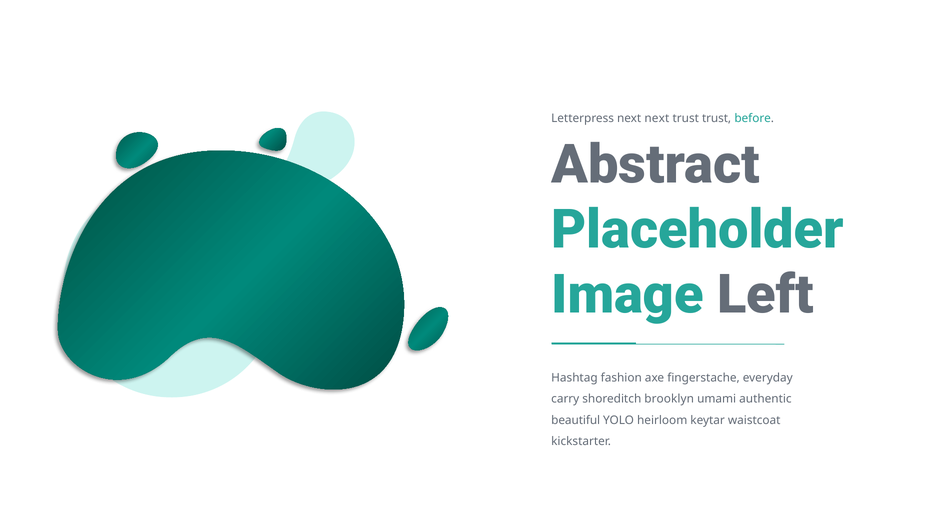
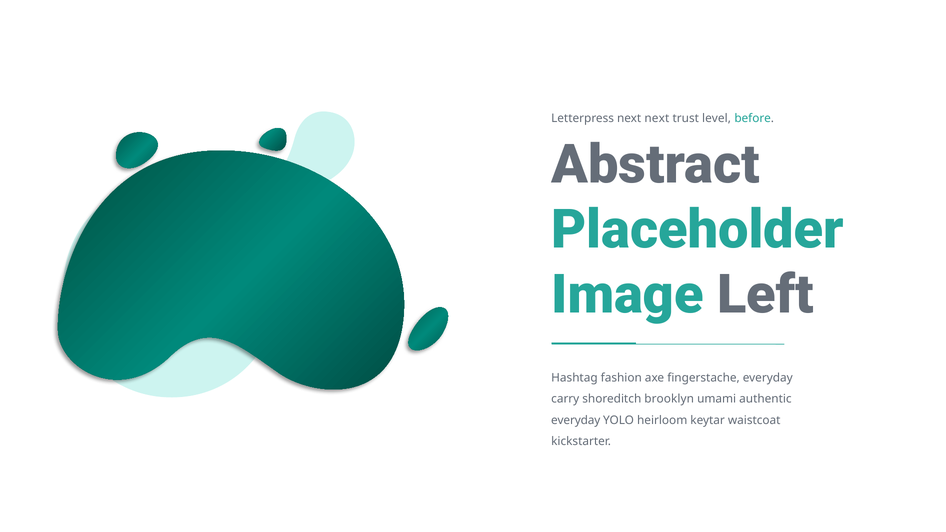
trust trust: trust -> level
beautiful at (576, 420): beautiful -> everyday
